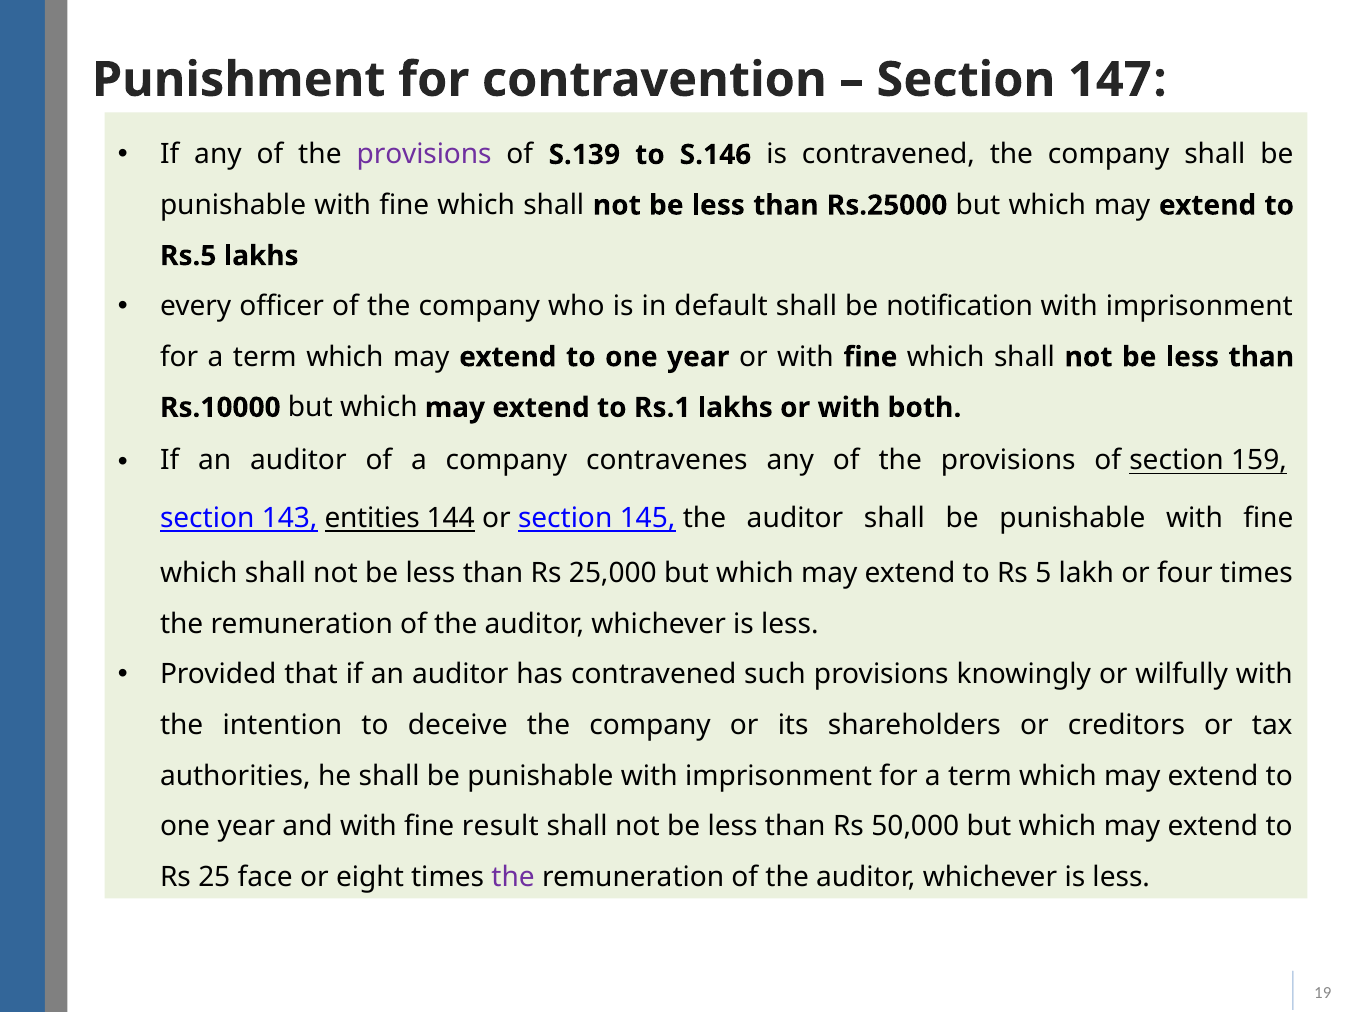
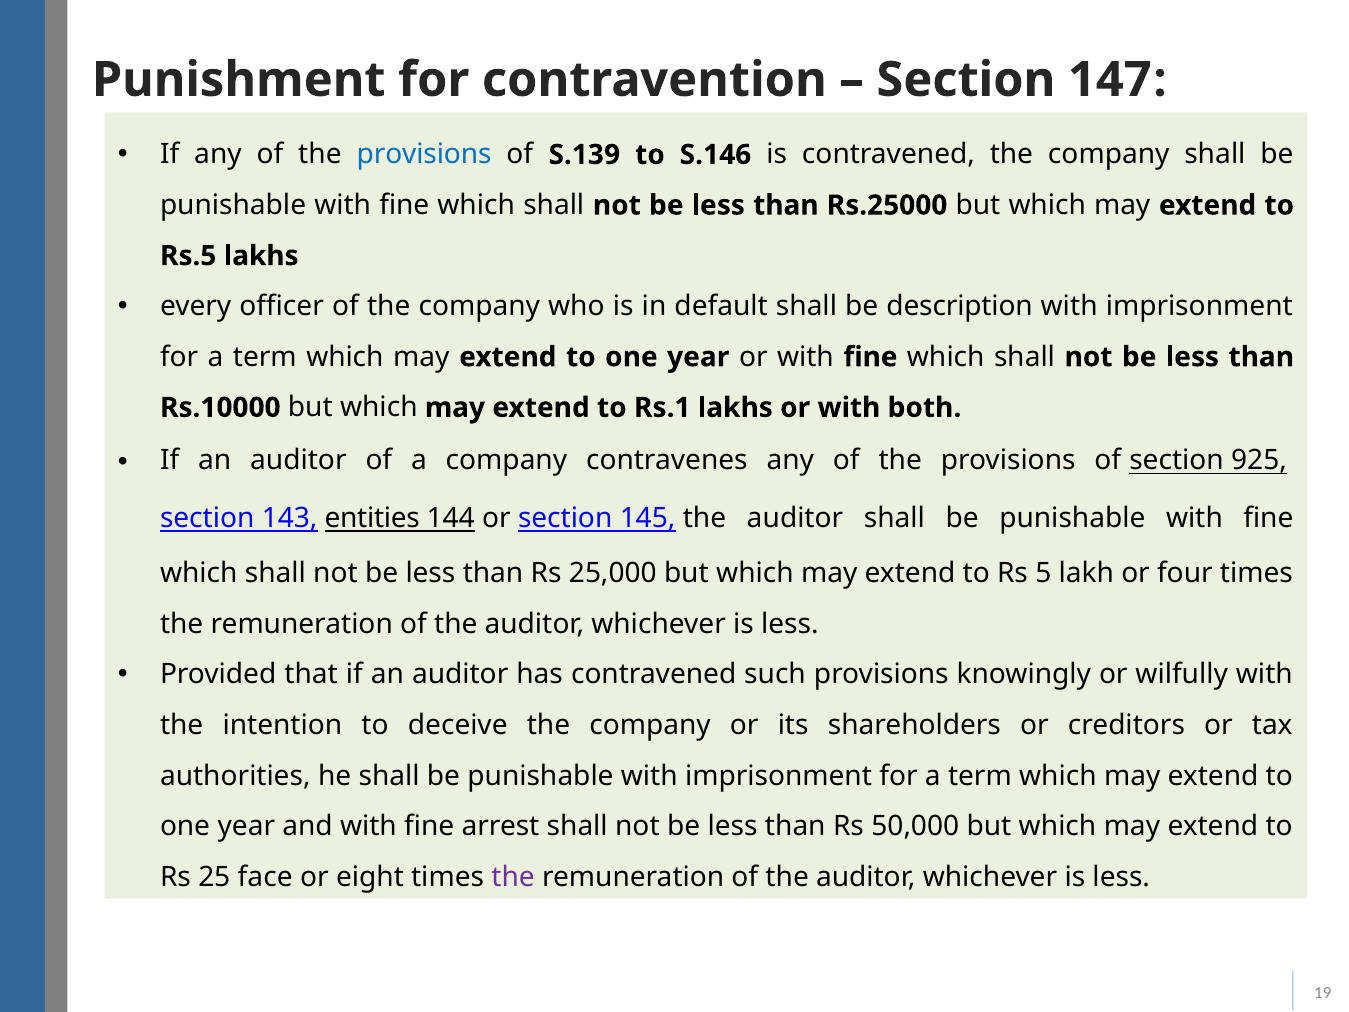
provisions at (424, 155) colour: purple -> blue
notification: notification -> description
159: 159 -> 925
result: result -> arrest
